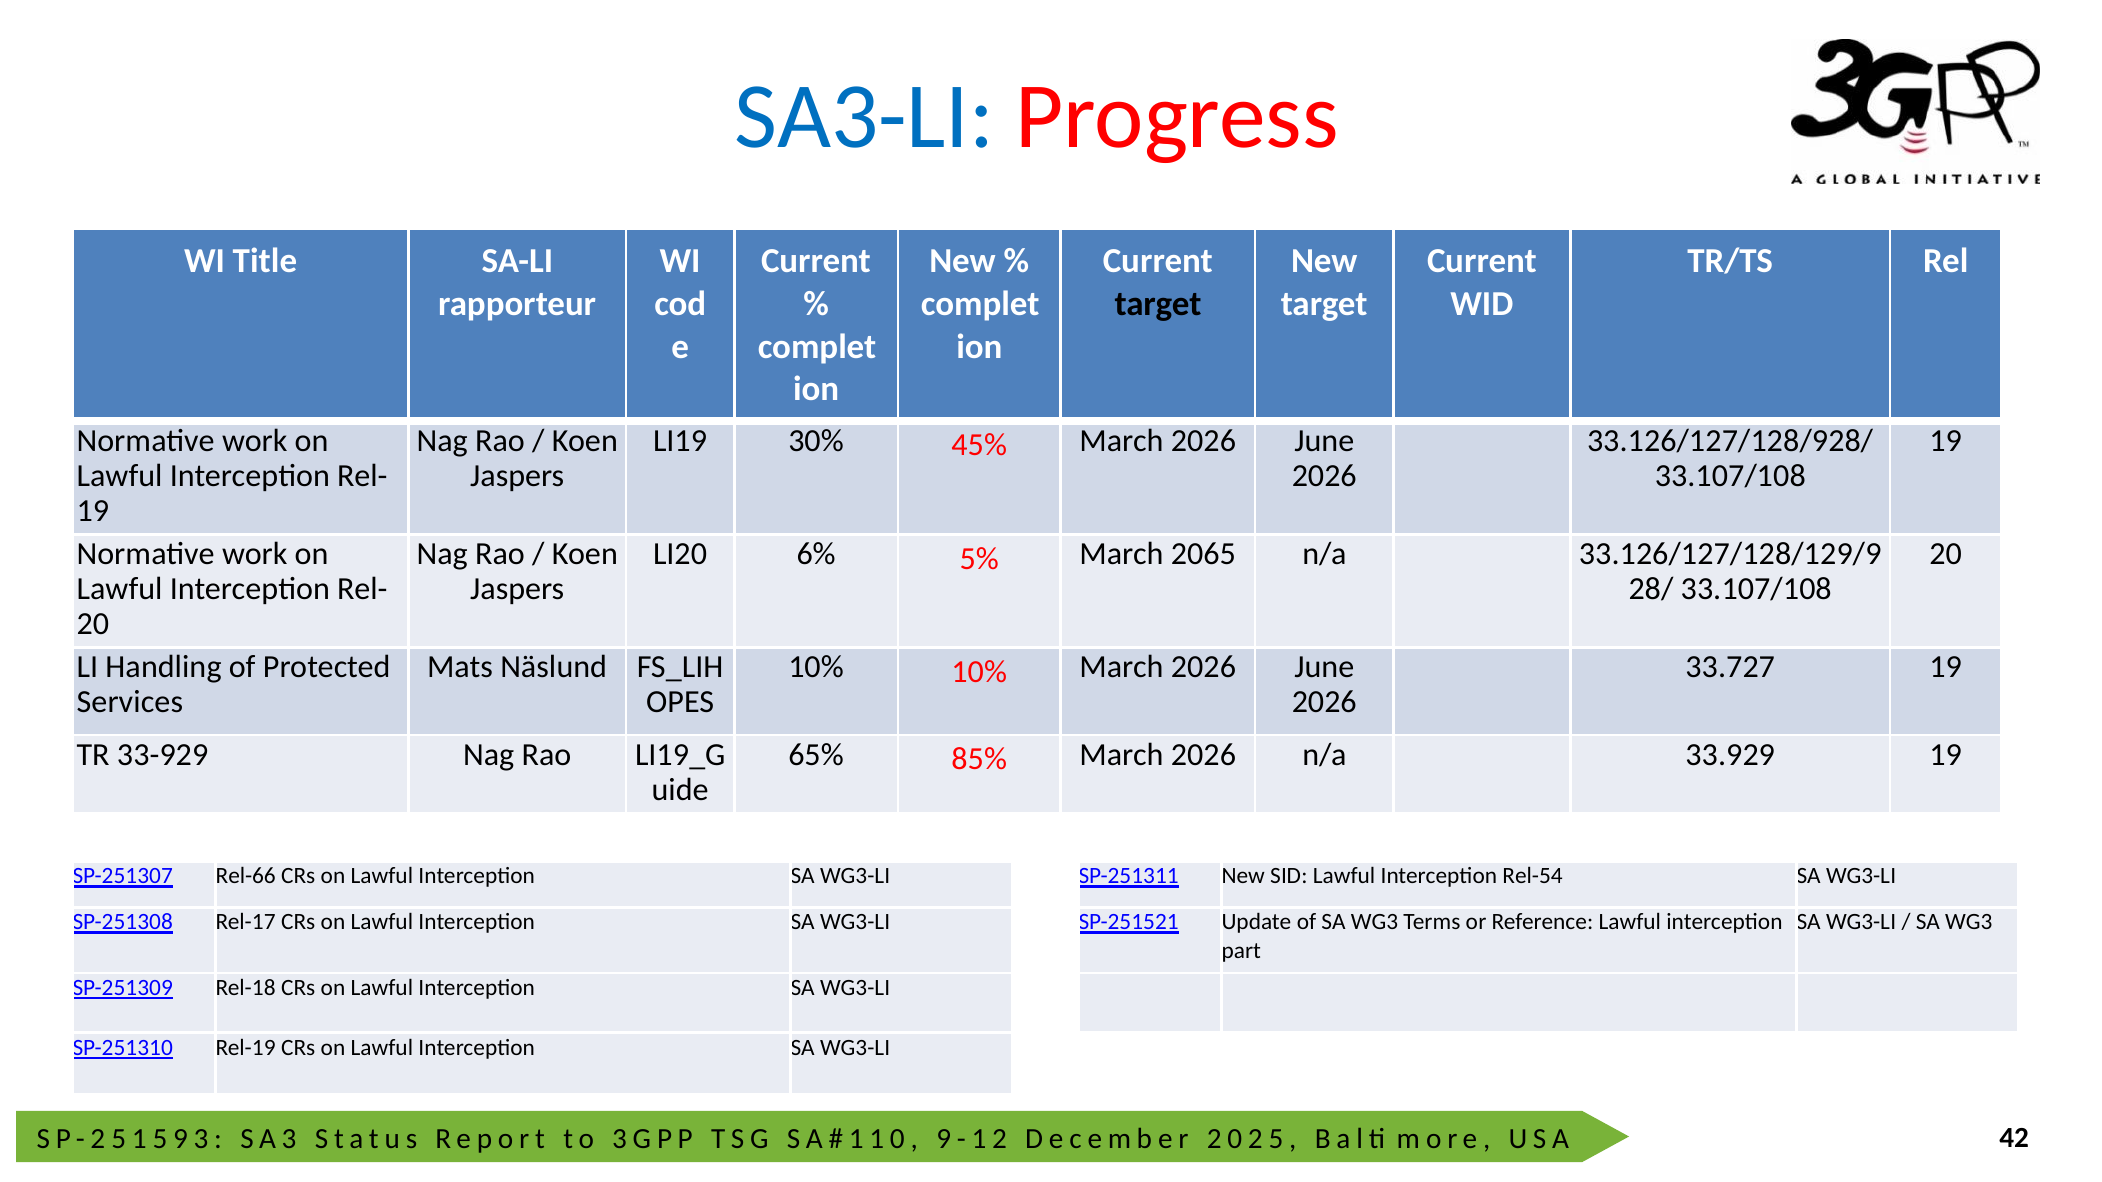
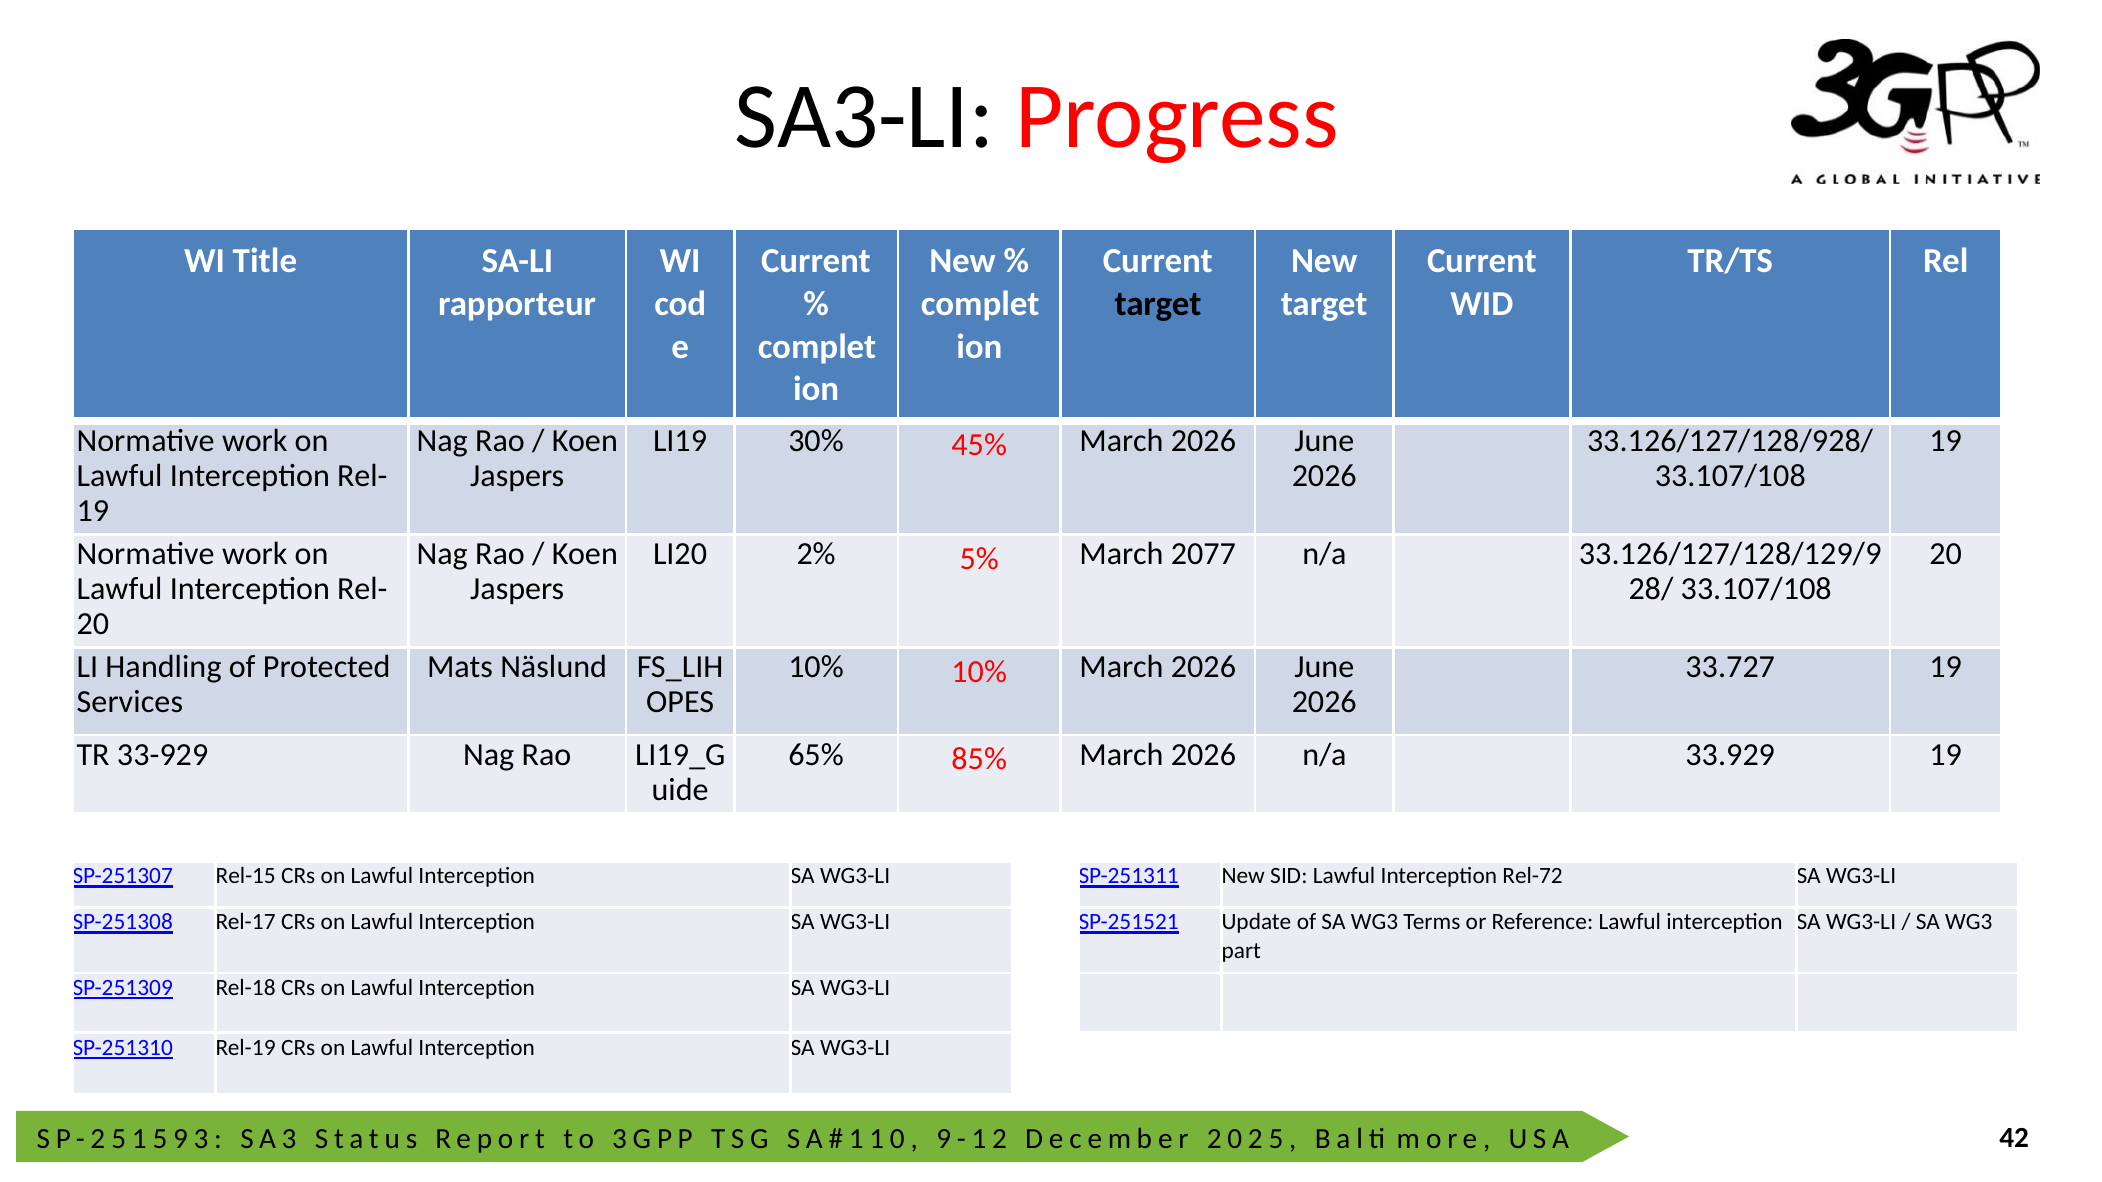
SA3-LI colour: blue -> black
6%: 6% -> 2%
2065: 2065 -> 2077
Rel-66: Rel-66 -> Rel-15
Rel-54: Rel-54 -> Rel-72
